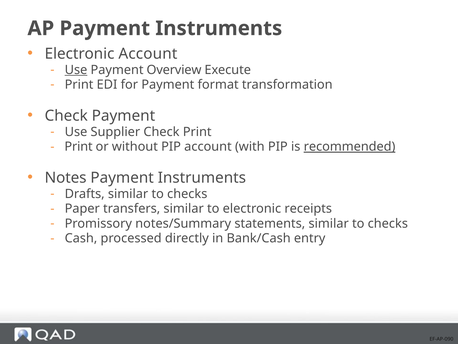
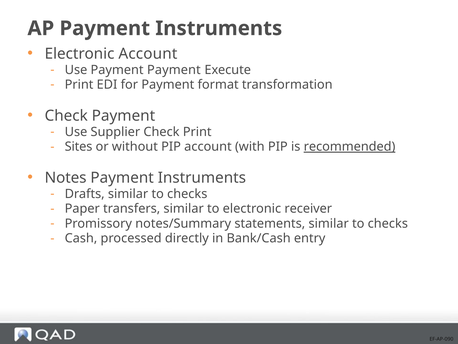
Use at (76, 70) underline: present -> none
Payment Overview: Overview -> Payment
Print at (79, 146): Print -> Sites
receipts: receipts -> receiver
